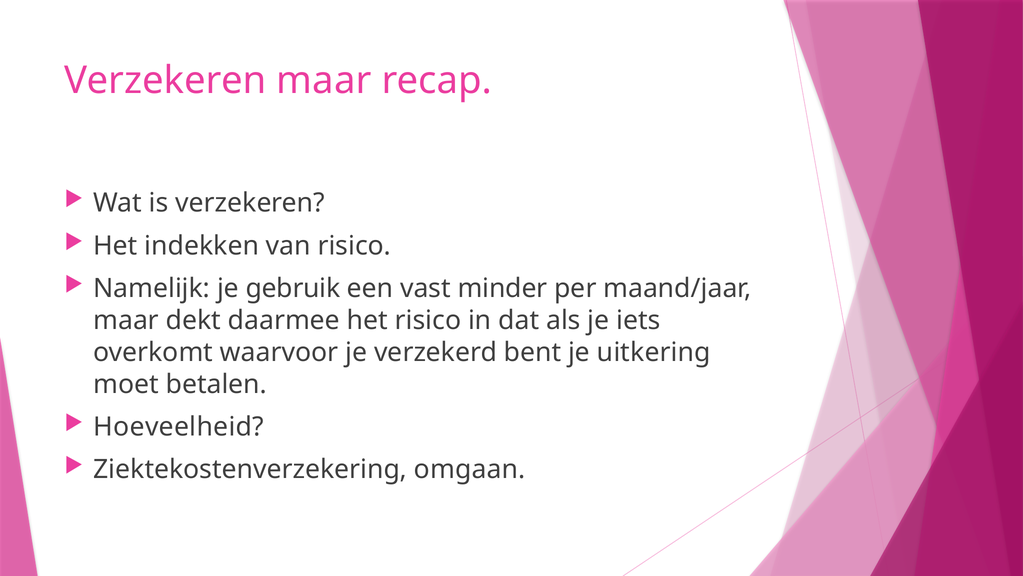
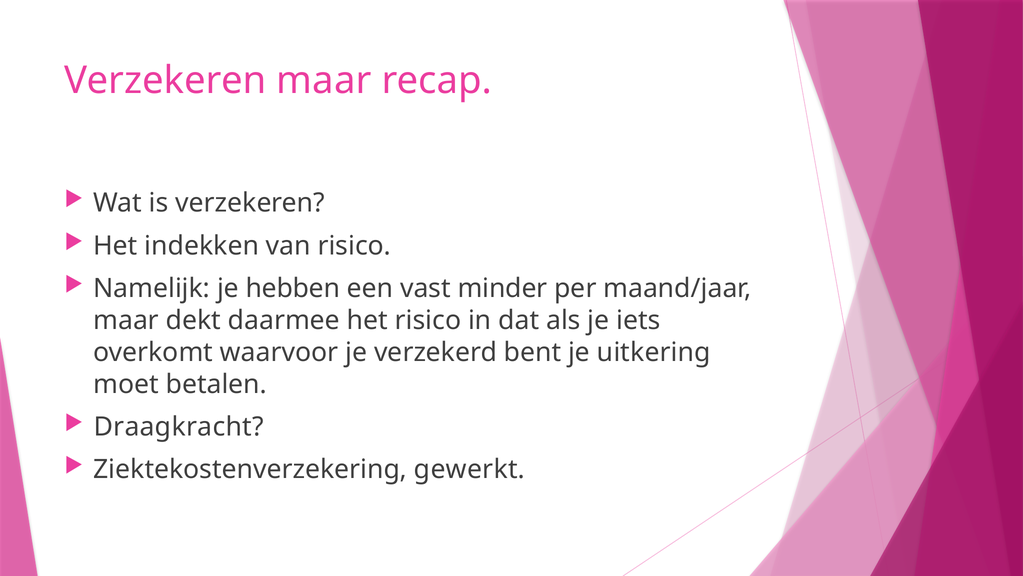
gebruik: gebruik -> hebben
Hoeveelheid: Hoeveelheid -> Draagkracht
omgaan: omgaan -> gewerkt
